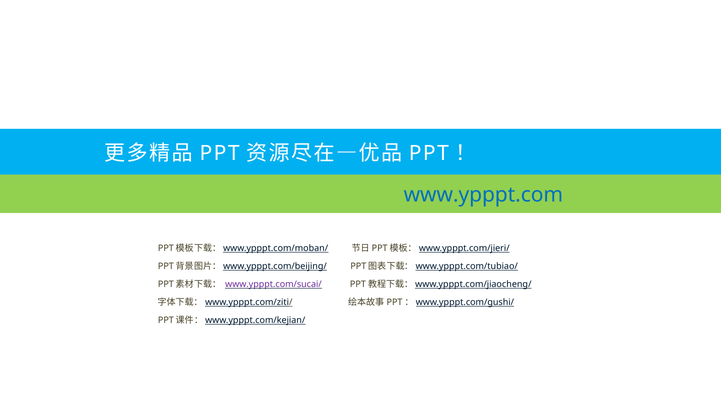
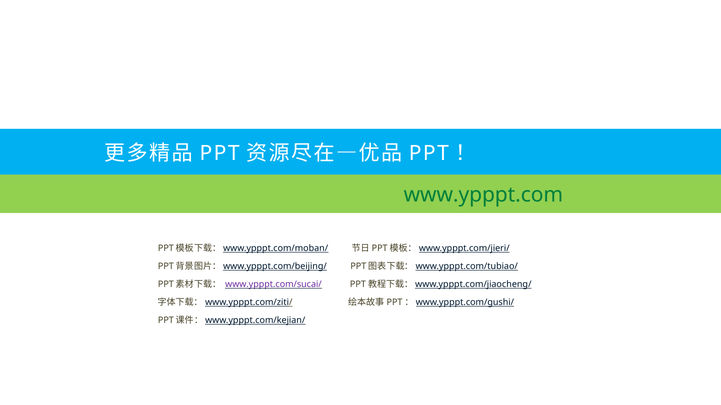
www.ypppt.com colour: blue -> green
